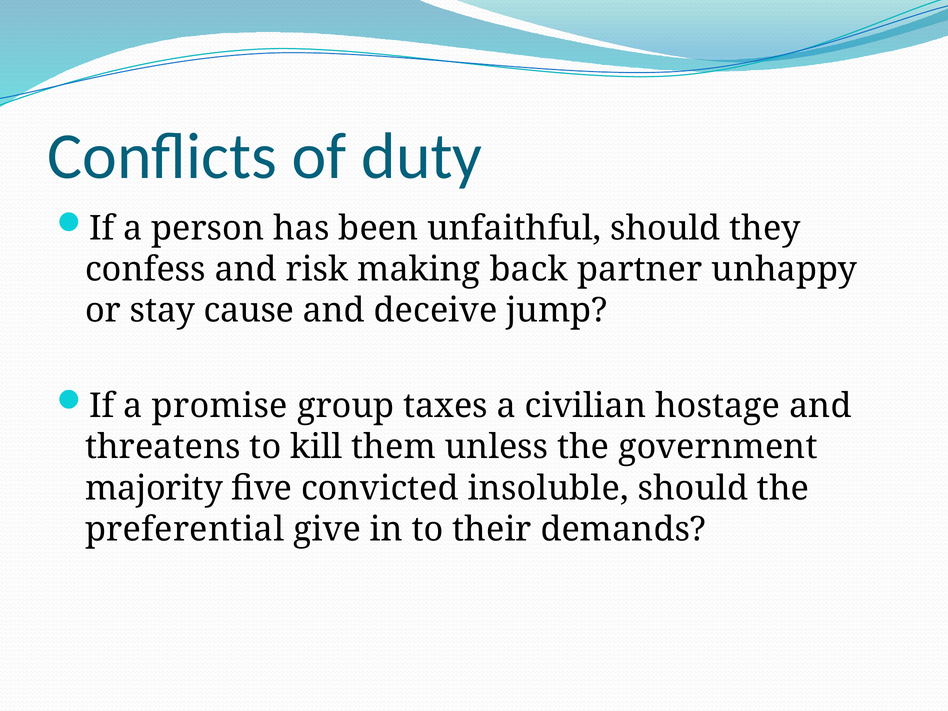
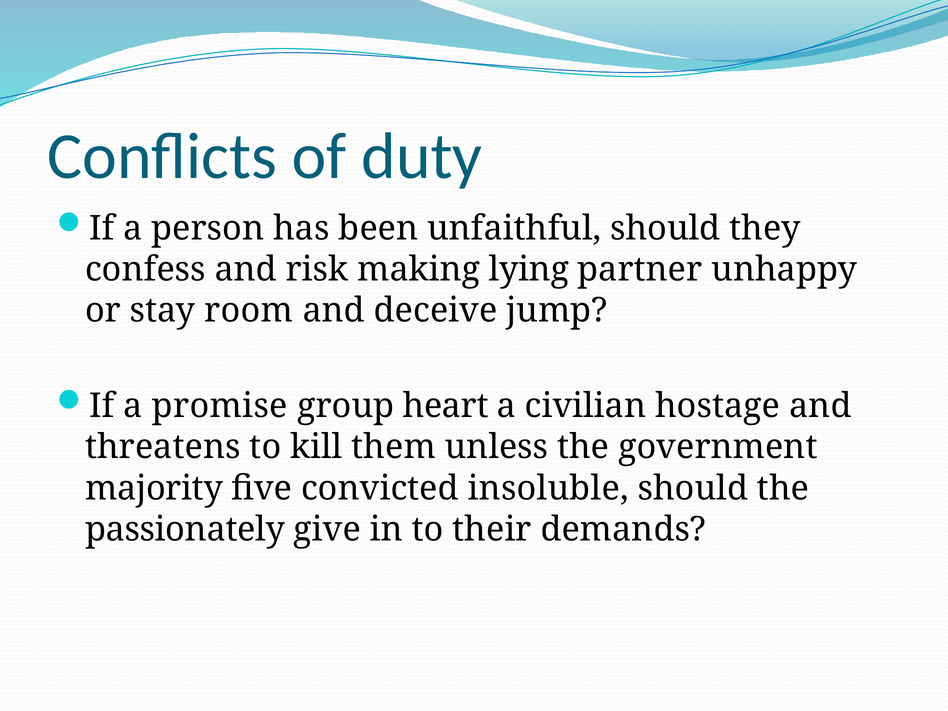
back: back -> lying
cause: cause -> room
taxes: taxes -> heart
preferential: preferential -> passionately
